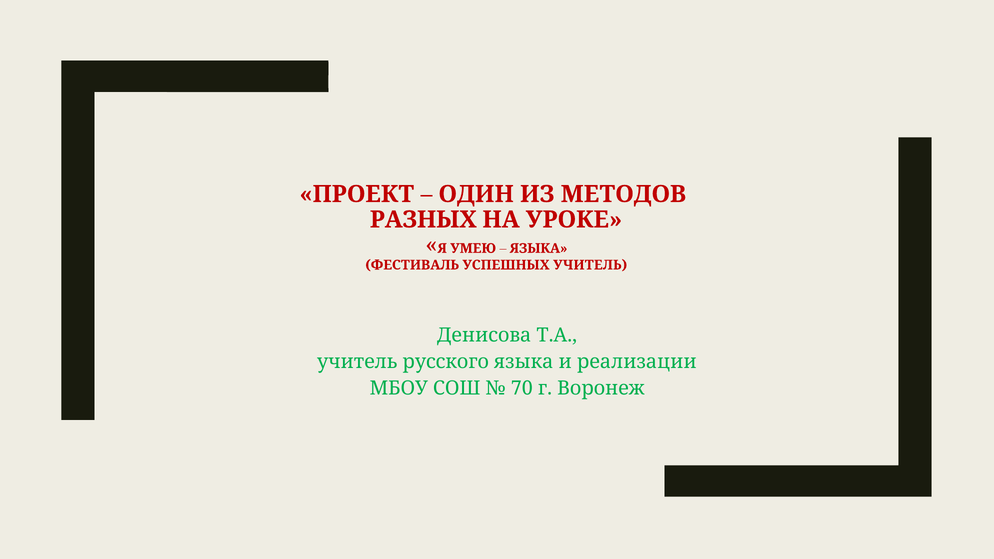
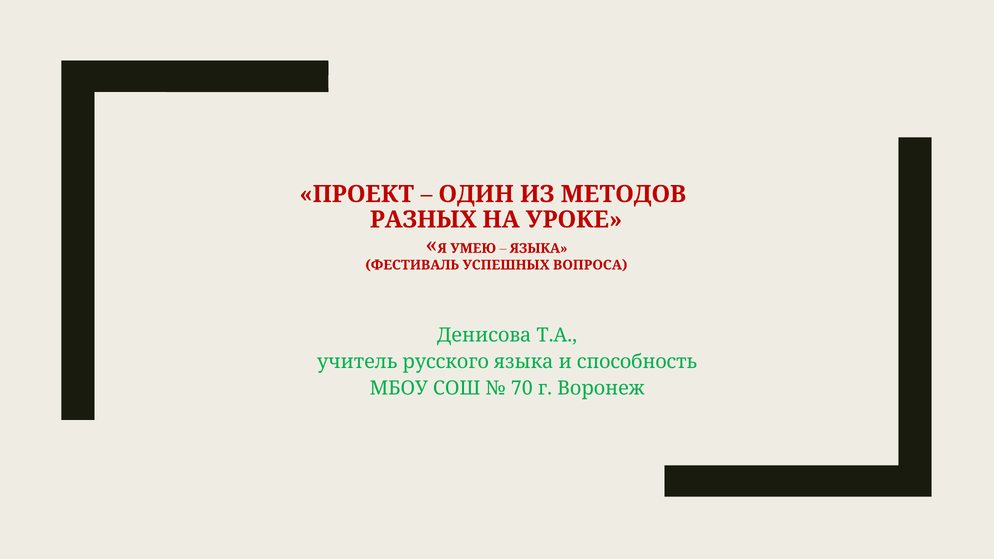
УСПЕШНЫХ УЧИТЕЛЬ: УЧИТЕЛЬ -> ВОПРОСА
реализации: реализации -> способность
